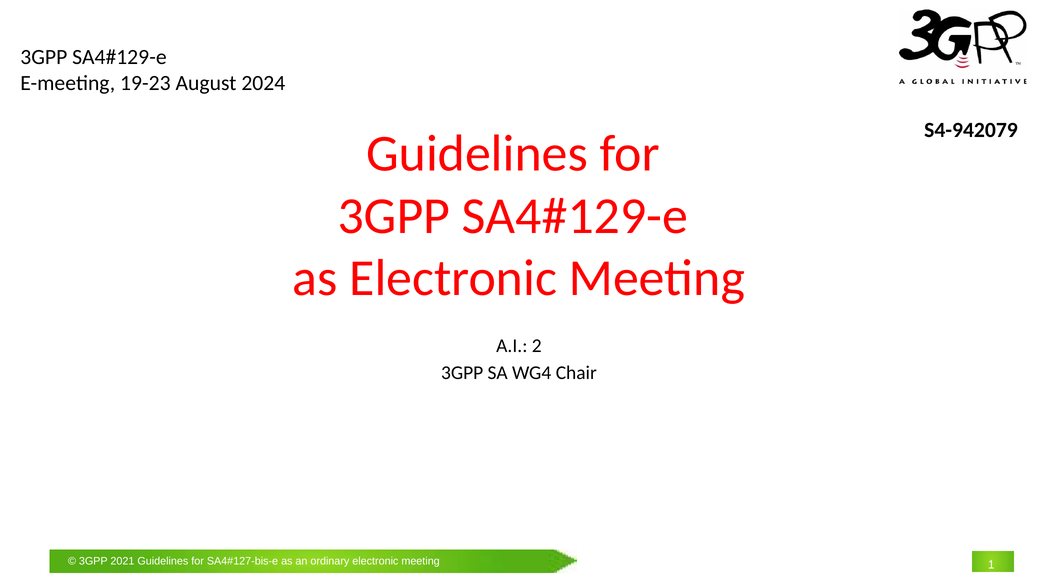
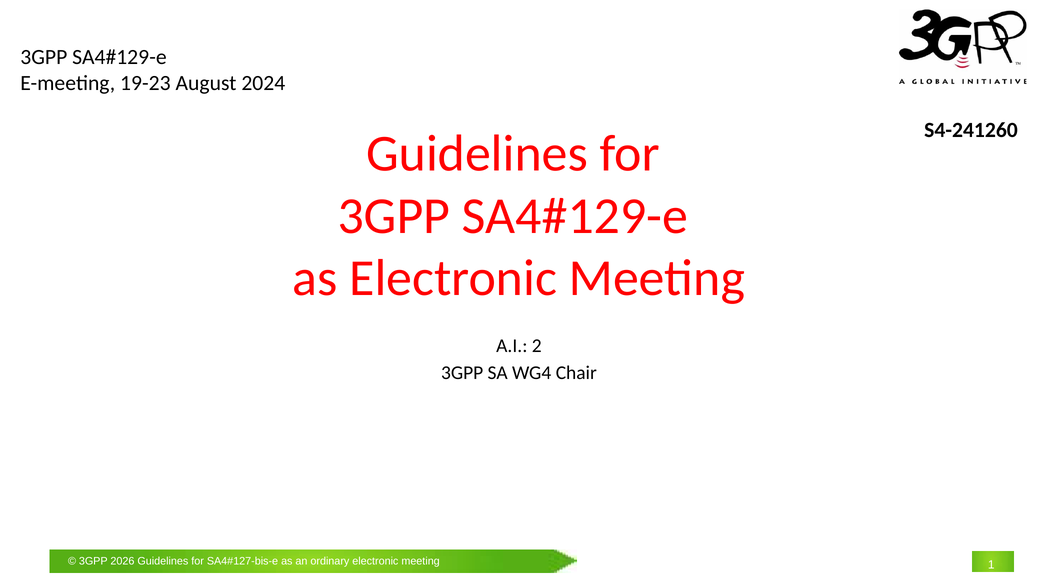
S4-942079: S4-942079 -> S4-241260
2021: 2021 -> 2026
